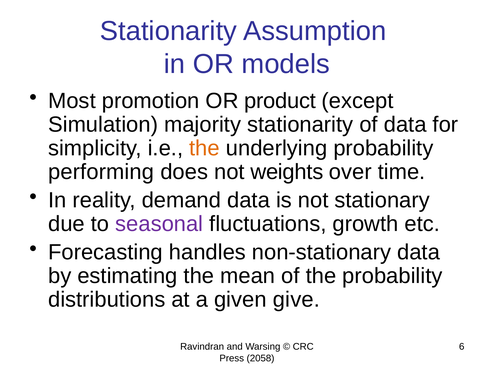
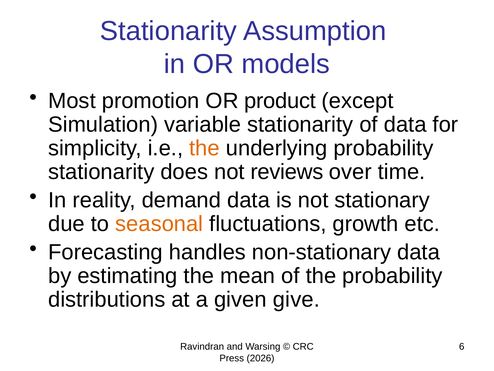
majority: majority -> variable
performing at (101, 172): performing -> stationarity
weights: weights -> reviews
seasonal colour: purple -> orange
2058: 2058 -> 2026
